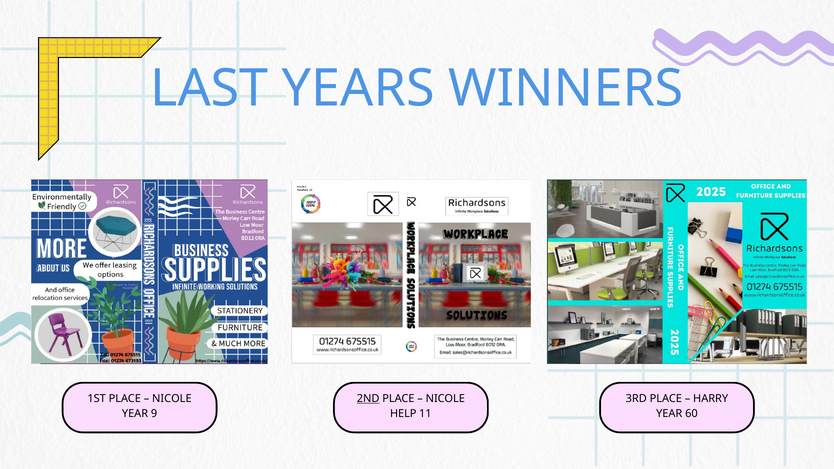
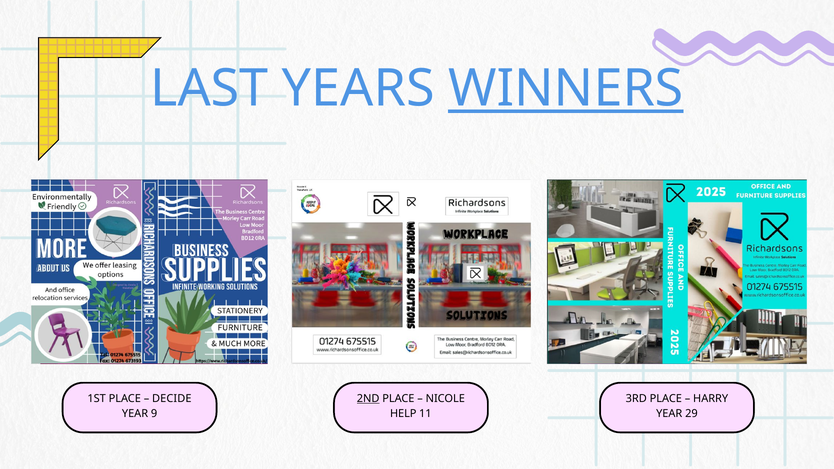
WINNERS underline: none -> present
NICOLE at (172, 399): NICOLE -> DECIDE
60: 60 -> 29
